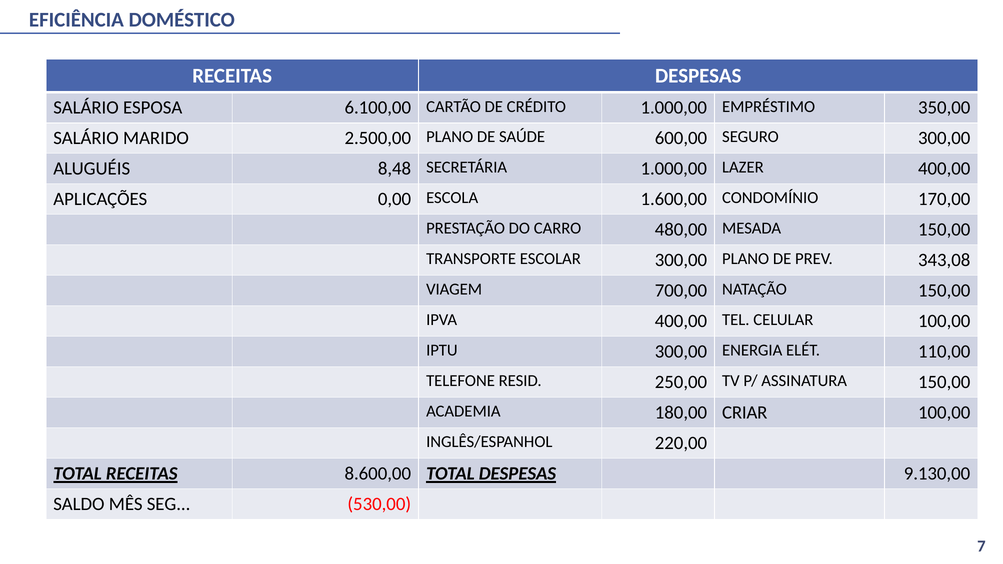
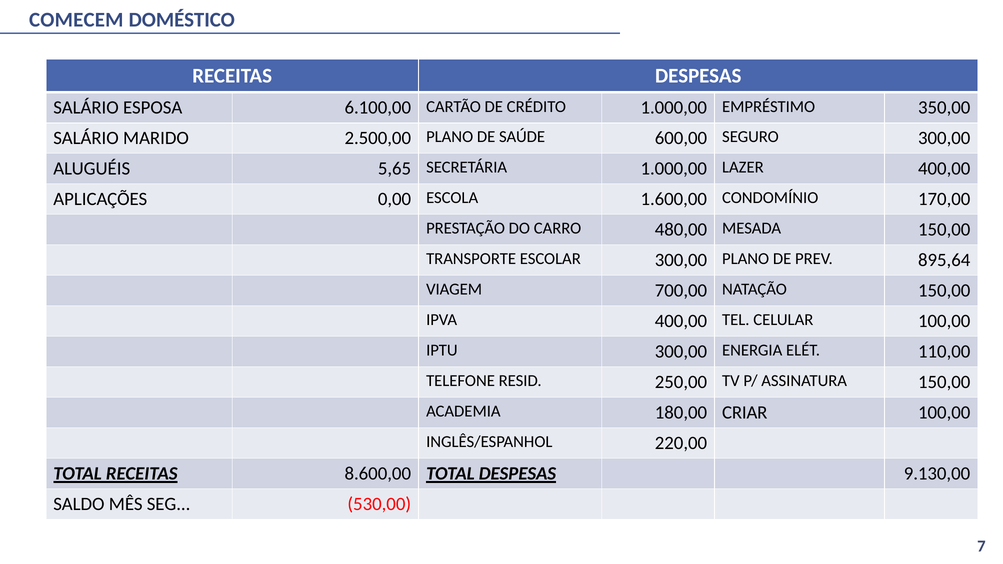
EFICIÊNCIA: EFICIÊNCIA -> COMECEM
8,48: 8,48 -> 5,65
343,08: 343,08 -> 895,64
